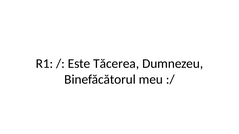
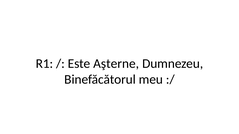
Tăcerea: Tăcerea -> Aşterne
